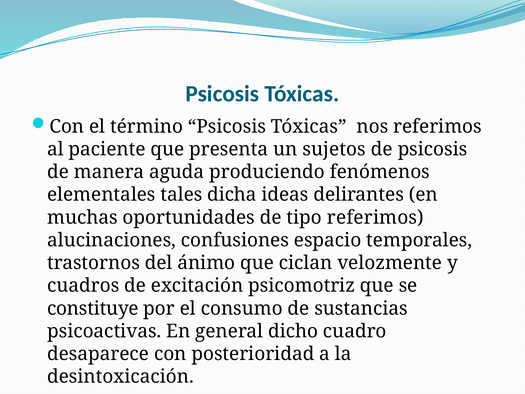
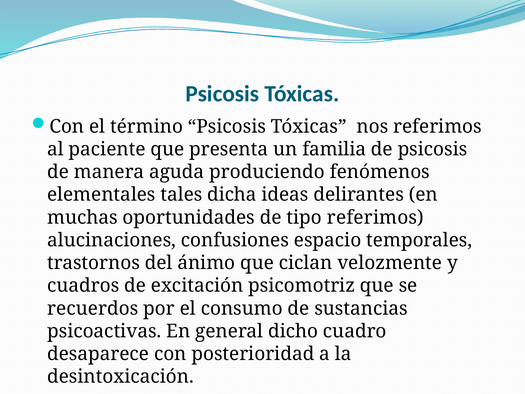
sujetos: sujetos -> familia
constituye: constituye -> recuerdos
